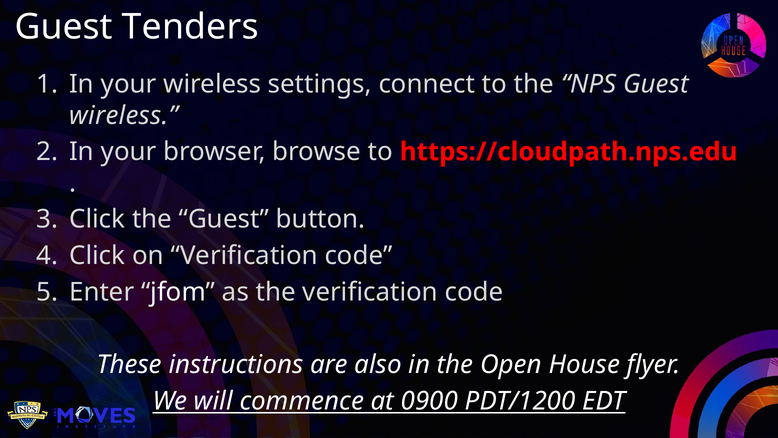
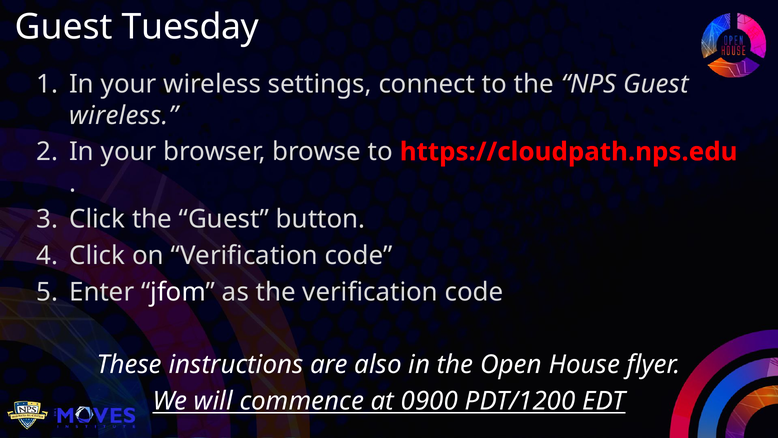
Tenders: Tenders -> Tuesday
